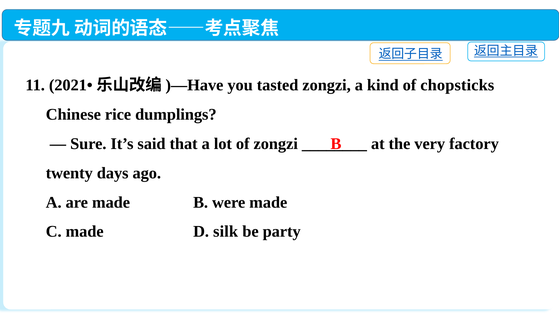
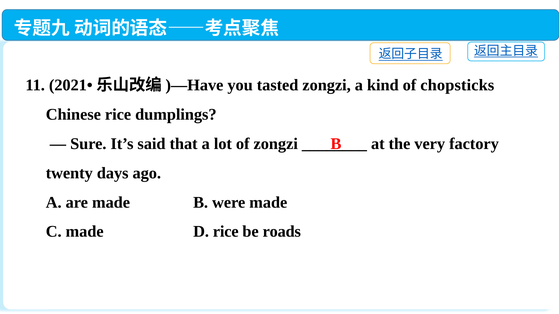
D silk: silk -> rice
party: party -> roads
